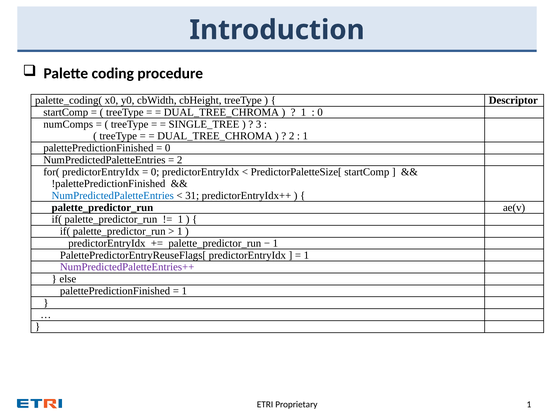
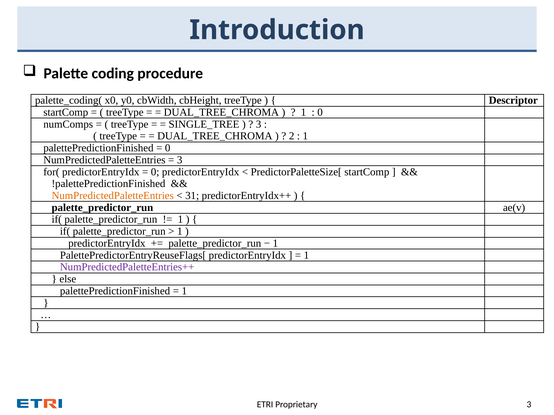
2 at (180, 160): 2 -> 3
NumPredictedPaletteEntries at (113, 196) colour: blue -> orange
Proprietary 1: 1 -> 3
